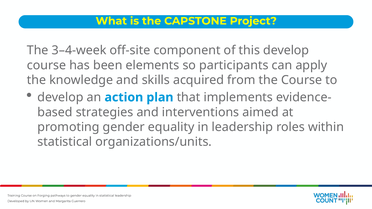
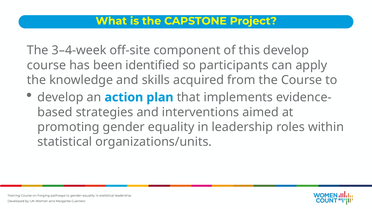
elements: elements -> identified
